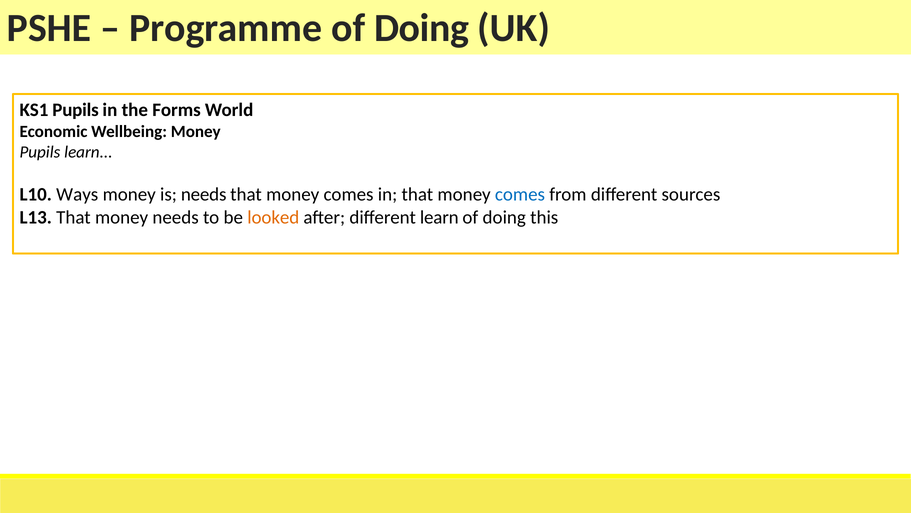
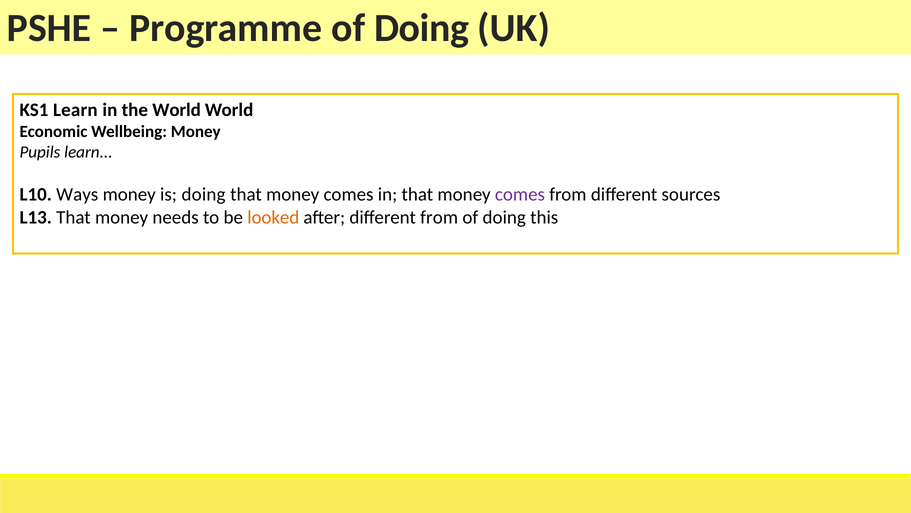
KS1 Pupils: Pupils -> Learn
the Forms: Forms -> World
is needs: needs -> doing
comes at (520, 194) colour: blue -> purple
different learn: learn -> from
